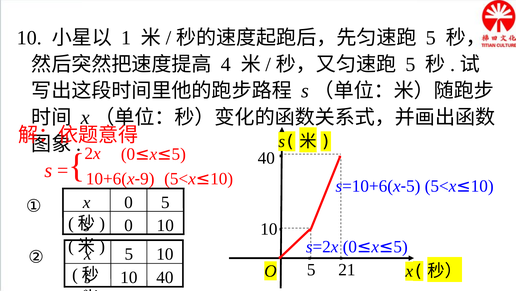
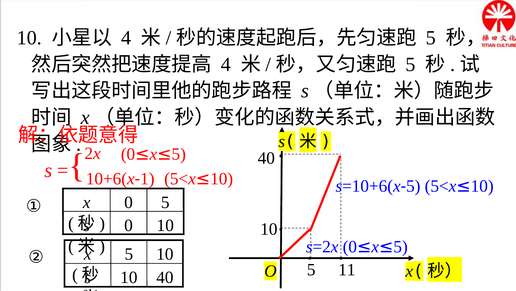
1 at (126, 38): 1 -> 4
9: 9 -> 1
21: 21 -> 11
